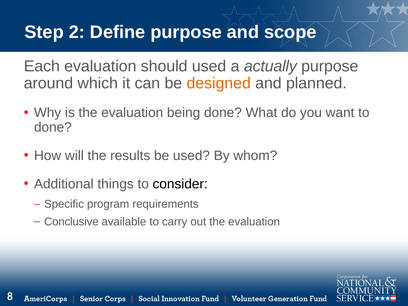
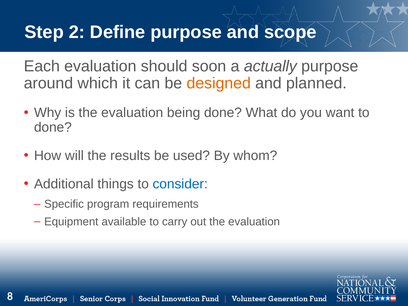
should used: used -> soon
consider colour: black -> blue
Conclusive: Conclusive -> Equipment
